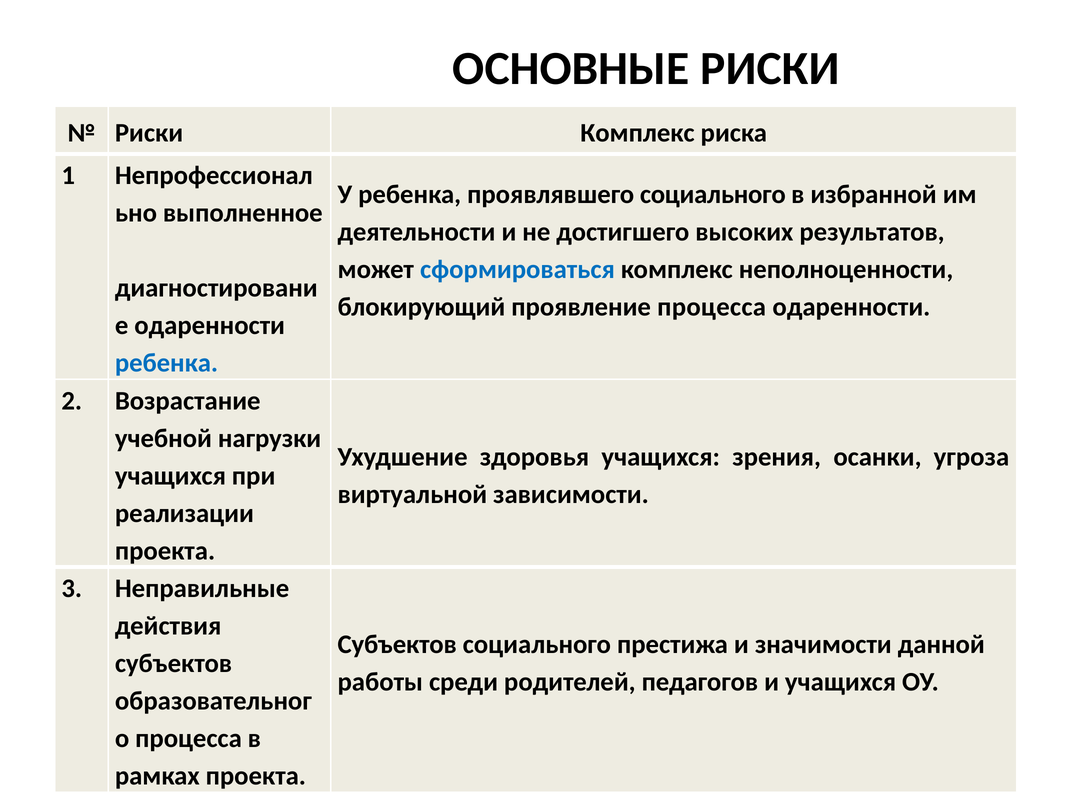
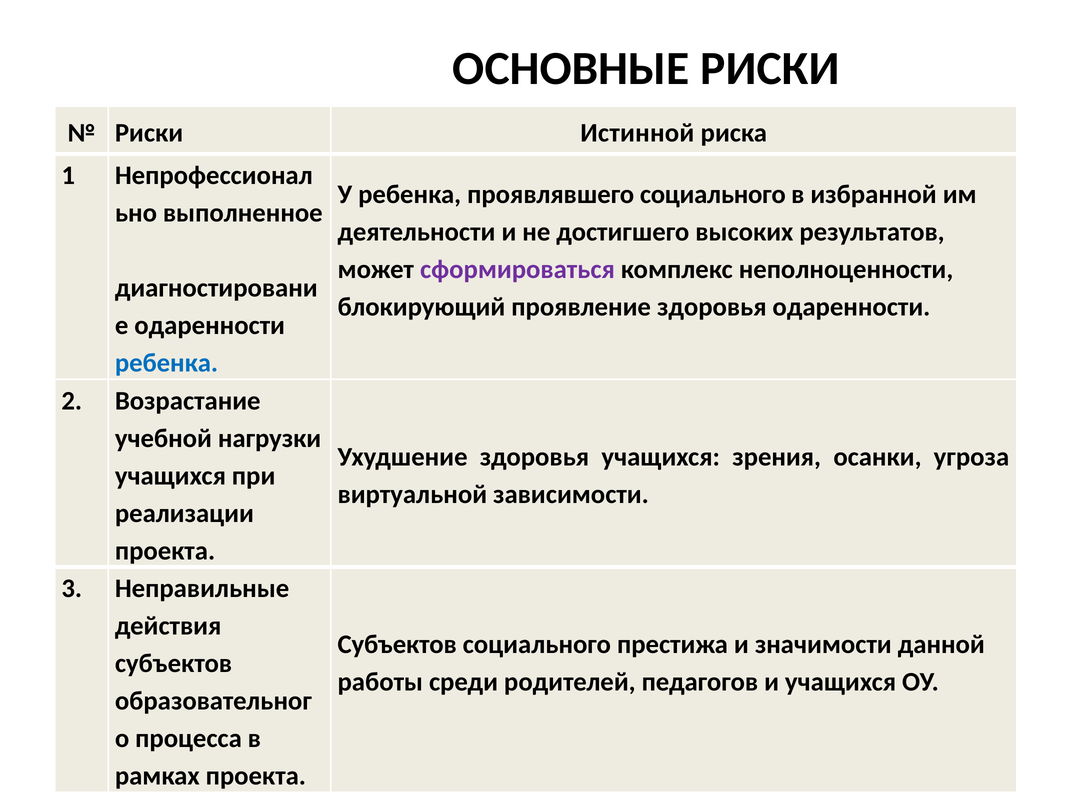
Риски Комплекс: Комплекс -> Истинной
сформироваться colour: blue -> purple
проявление процесса: процесса -> здоровья
